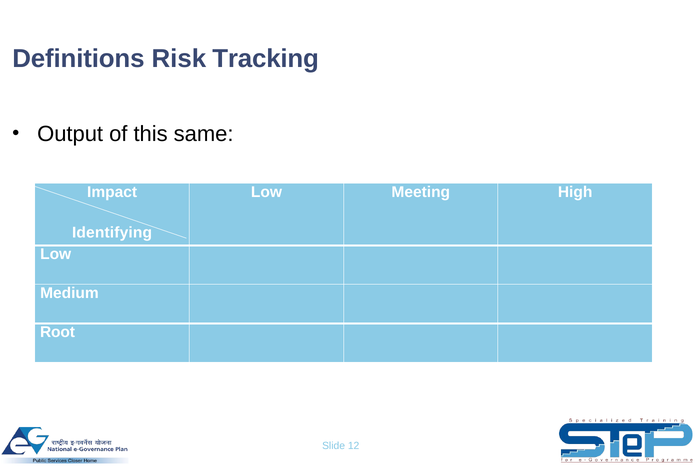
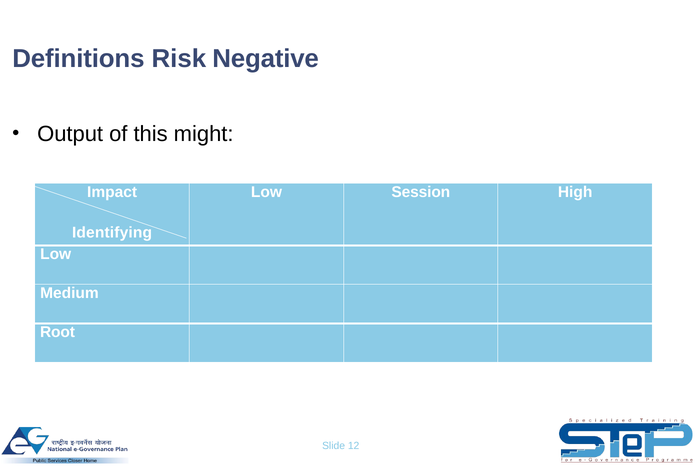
Tracking: Tracking -> Negative
same: same -> might
Meeting: Meeting -> Session
